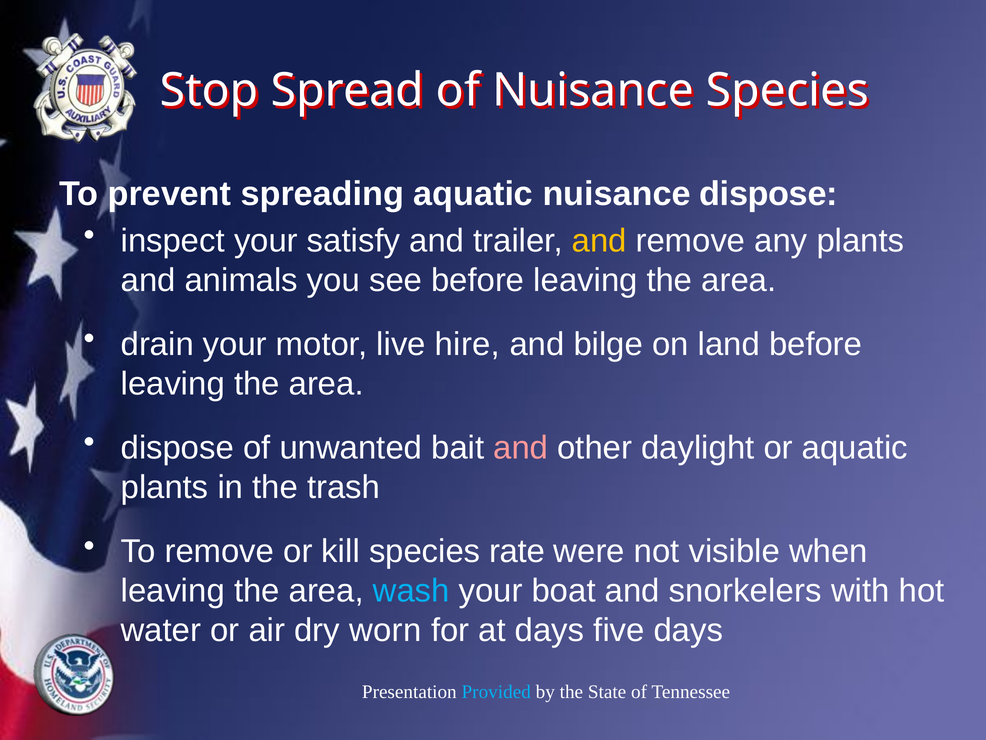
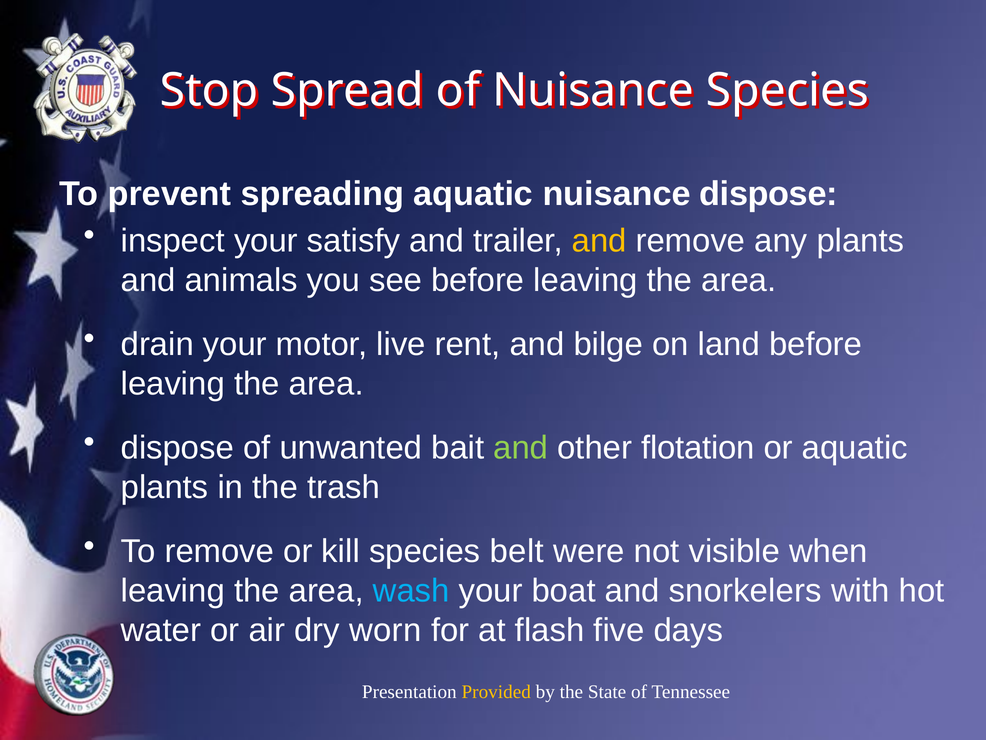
hire: hire -> rent
and at (521, 448) colour: pink -> light green
daylight: daylight -> flotation
rate: rate -> belt
at days: days -> flash
Provided colour: light blue -> yellow
